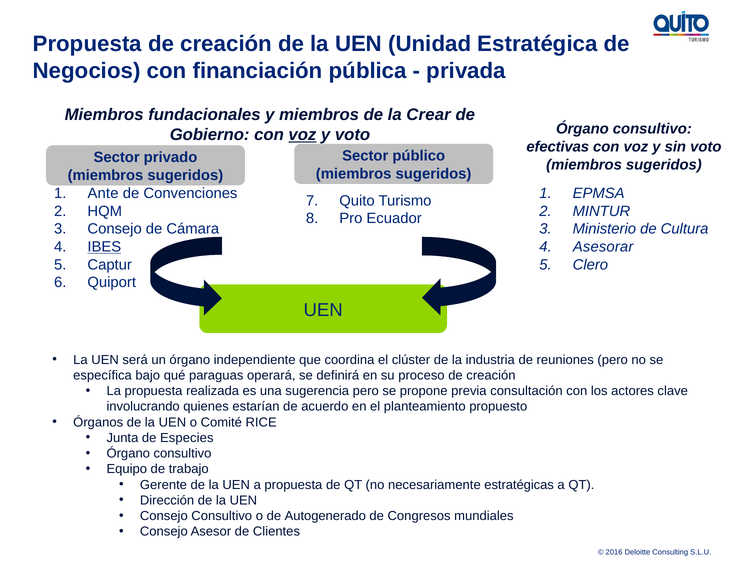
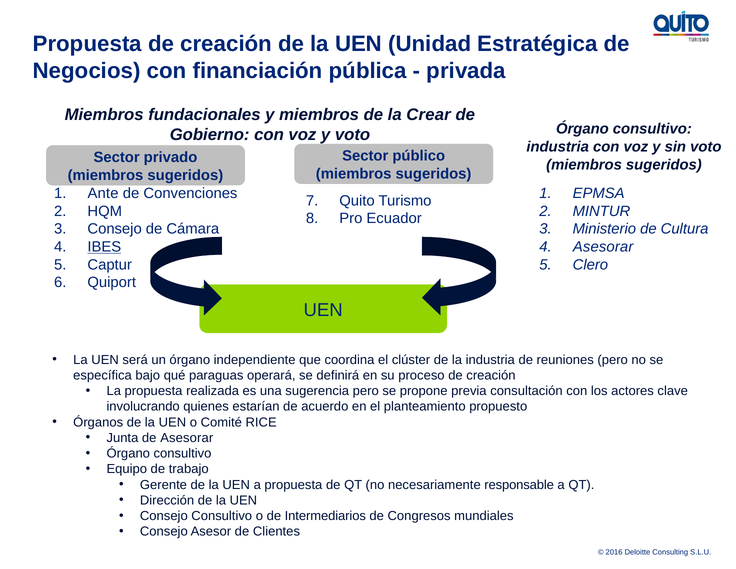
voz at (302, 135) underline: present -> none
efectivas at (558, 147): efectivas -> industria
de Especies: Especies -> Asesorar
estratégicas: estratégicas -> responsable
Autogenerado: Autogenerado -> Intermediarios
